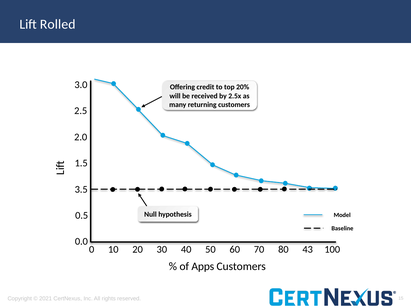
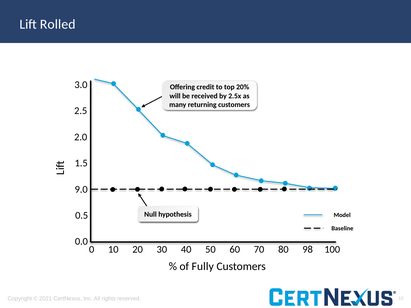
3.5: 3.5 -> 9.0
43: 43 -> 98
Apps: Apps -> Fully
